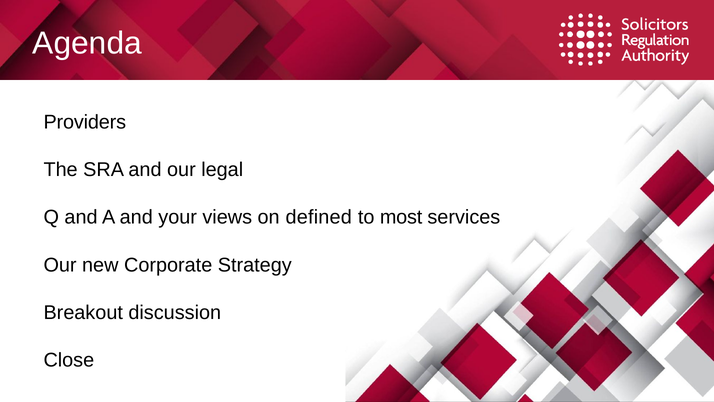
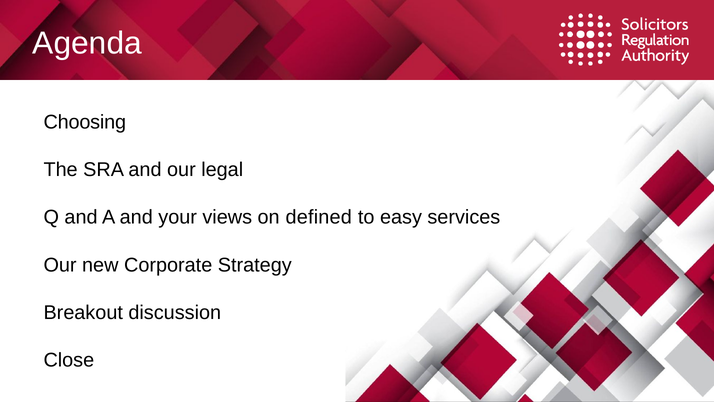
Providers: Providers -> Choosing
most: most -> easy
